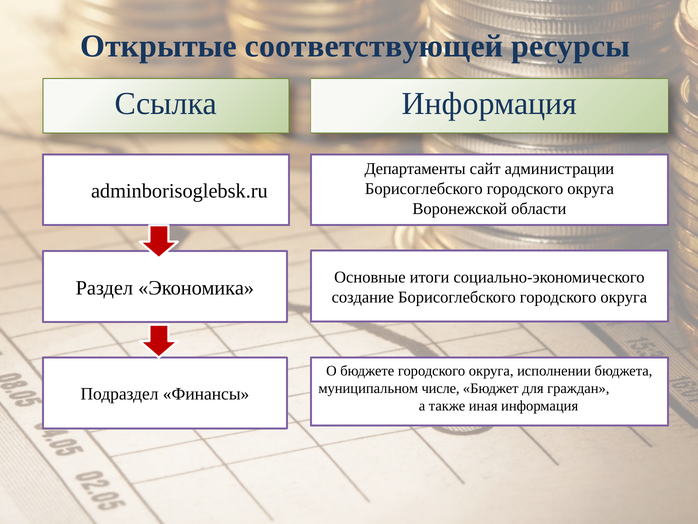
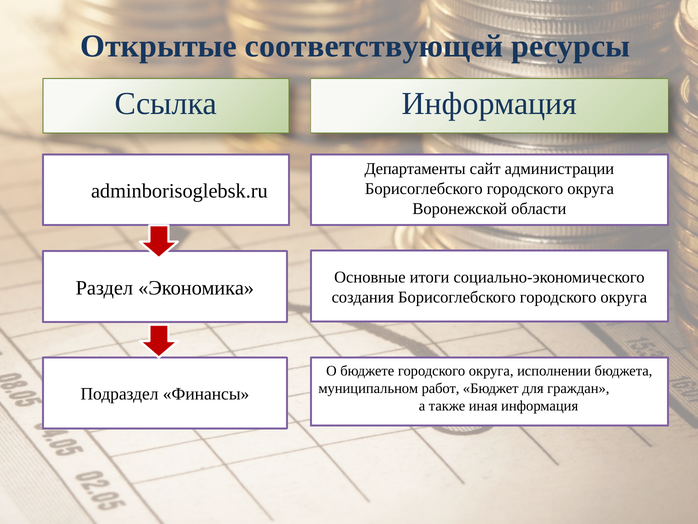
создание: создание -> создания
числе: числе -> работ
